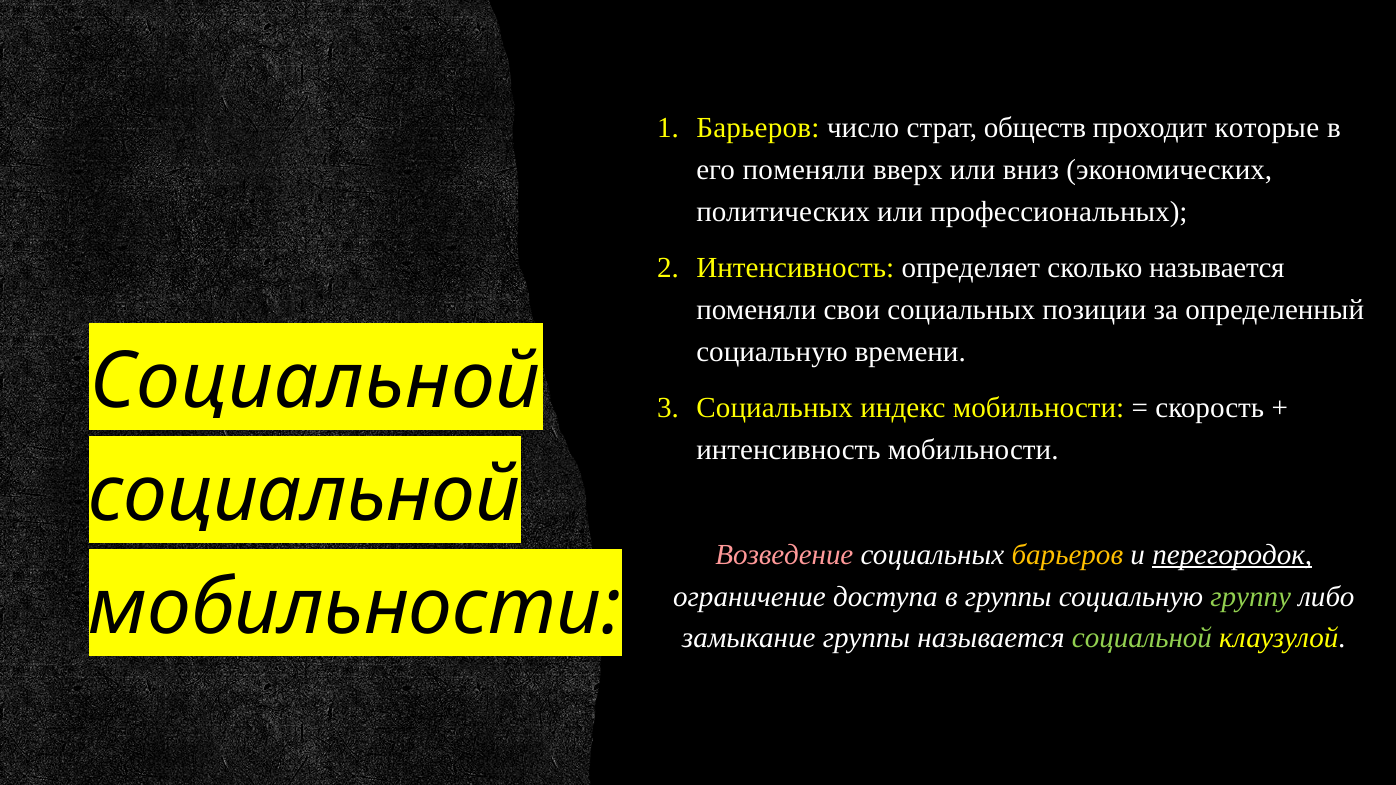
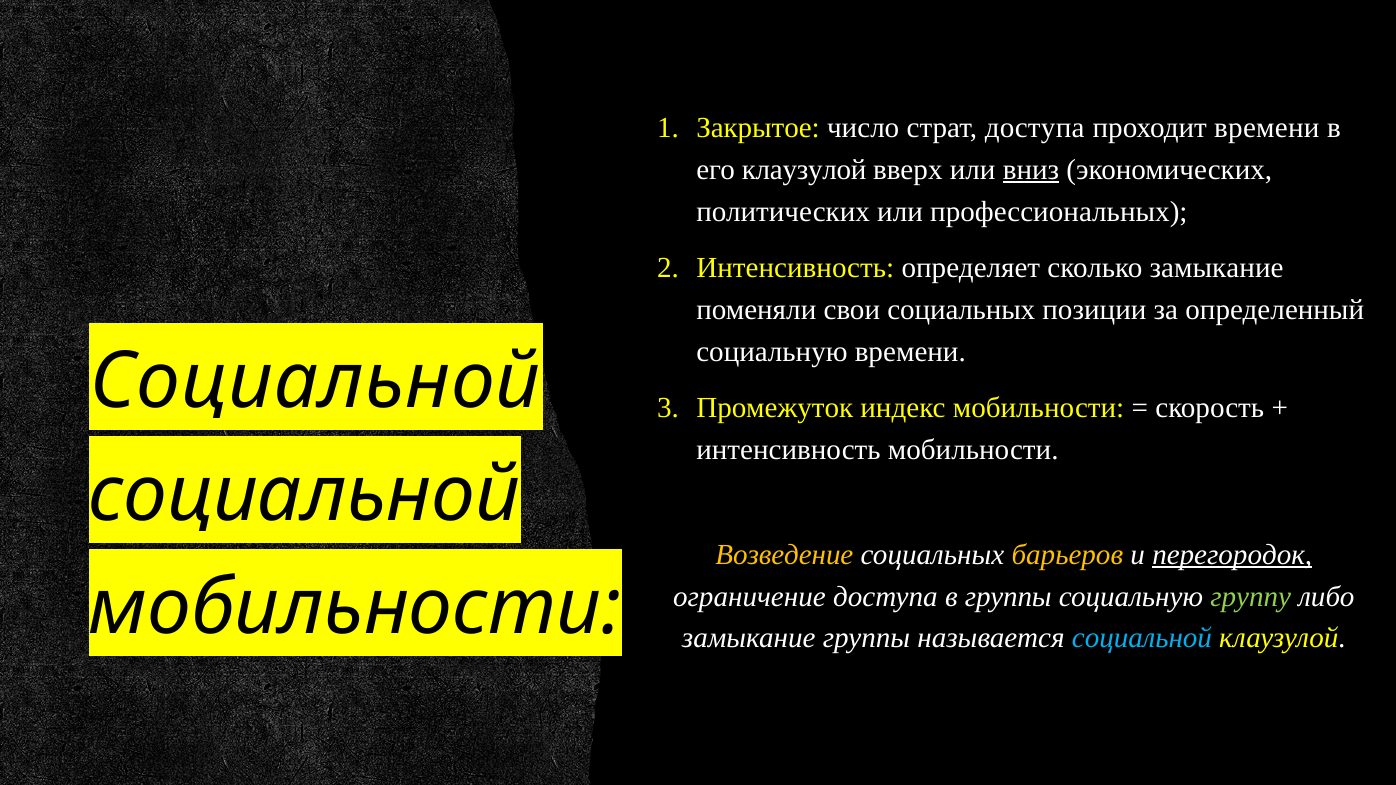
Барьеров at (758, 128): Барьеров -> Закрытое
страт обществ: обществ -> доступа
проходит которые: которые -> времени
его поменяли: поменяли -> клаузулой
вниз underline: none -> present
сколько называется: называется -> замыкание
Социальных at (775, 408): Социальных -> Промежуток
Возведение colour: pink -> yellow
социальной at (1142, 639) colour: light green -> light blue
